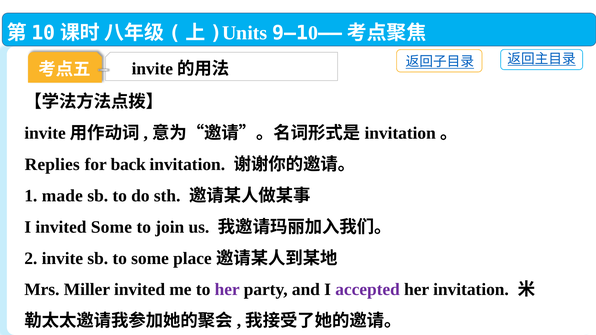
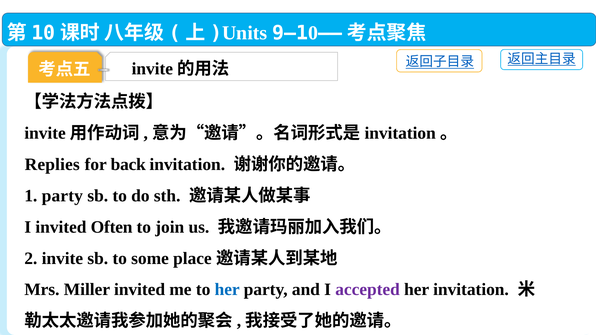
1 made: made -> party
invited Some: Some -> Often
her at (227, 290) colour: purple -> blue
